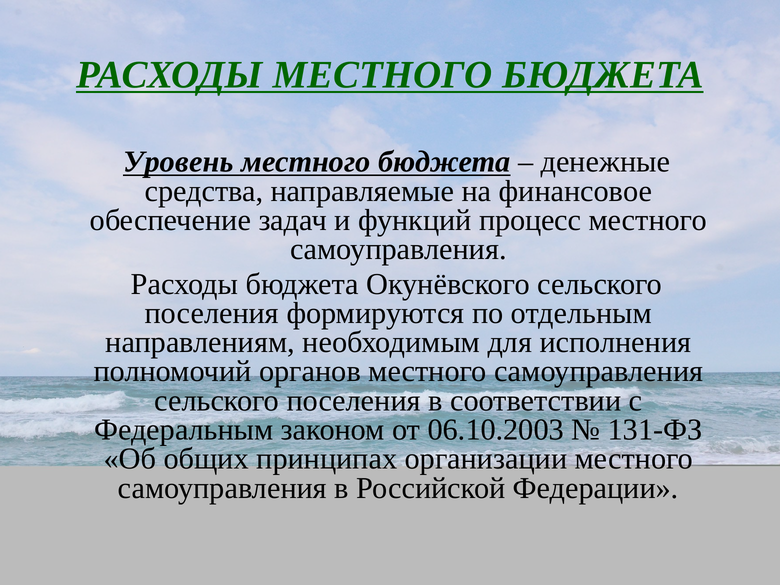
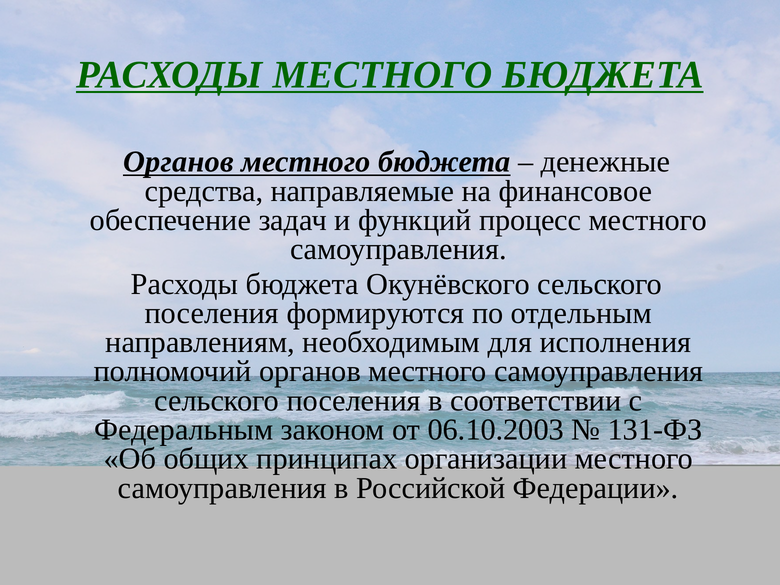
Уровень at (178, 162): Уровень -> Органов
